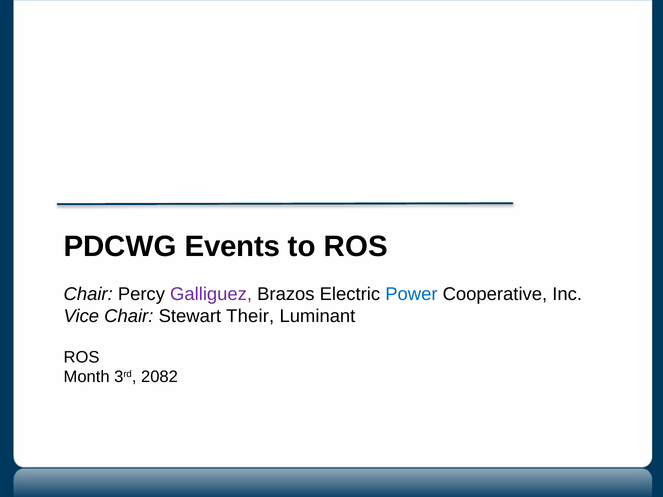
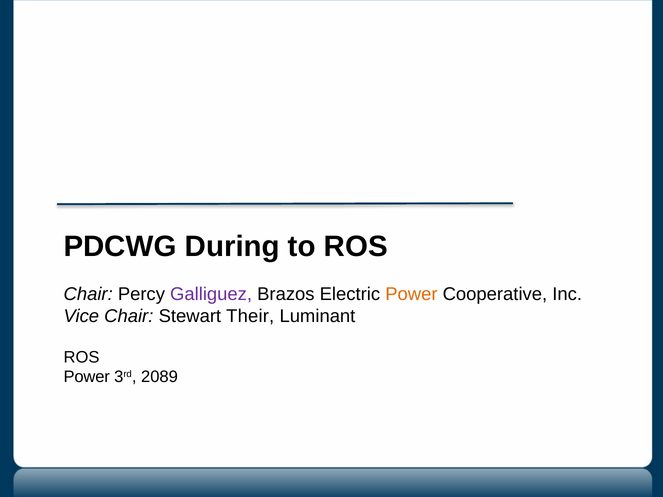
Events: Events -> During
Power at (411, 294) colour: blue -> orange
Month at (87, 377): Month -> Power
2082: 2082 -> 2089
